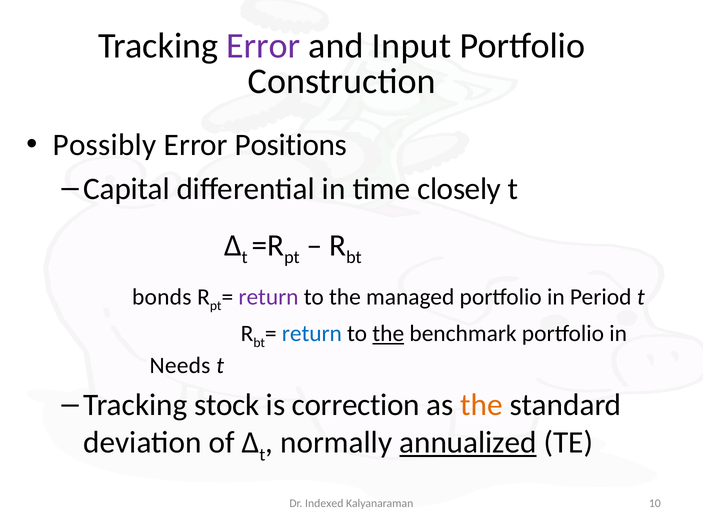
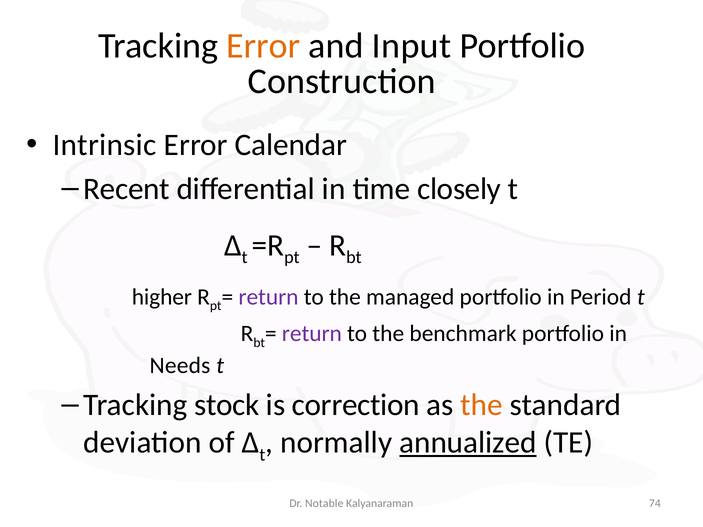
Error at (263, 46) colour: purple -> orange
Possibly: Possibly -> Intrinsic
Positions: Positions -> Calendar
Capital: Capital -> Recent
bonds: bonds -> higher
return at (312, 334) colour: blue -> purple
the at (388, 334) underline: present -> none
Indexed: Indexed -> Notable
10: 10 -> 74
